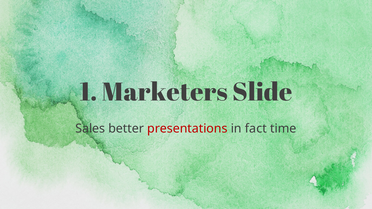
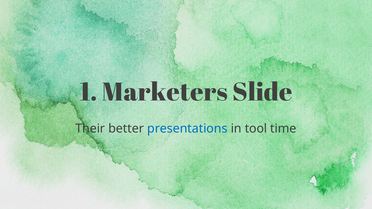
Sales: Sales -> Their
presentations colour: red -> blue
fact: fact -> tool
